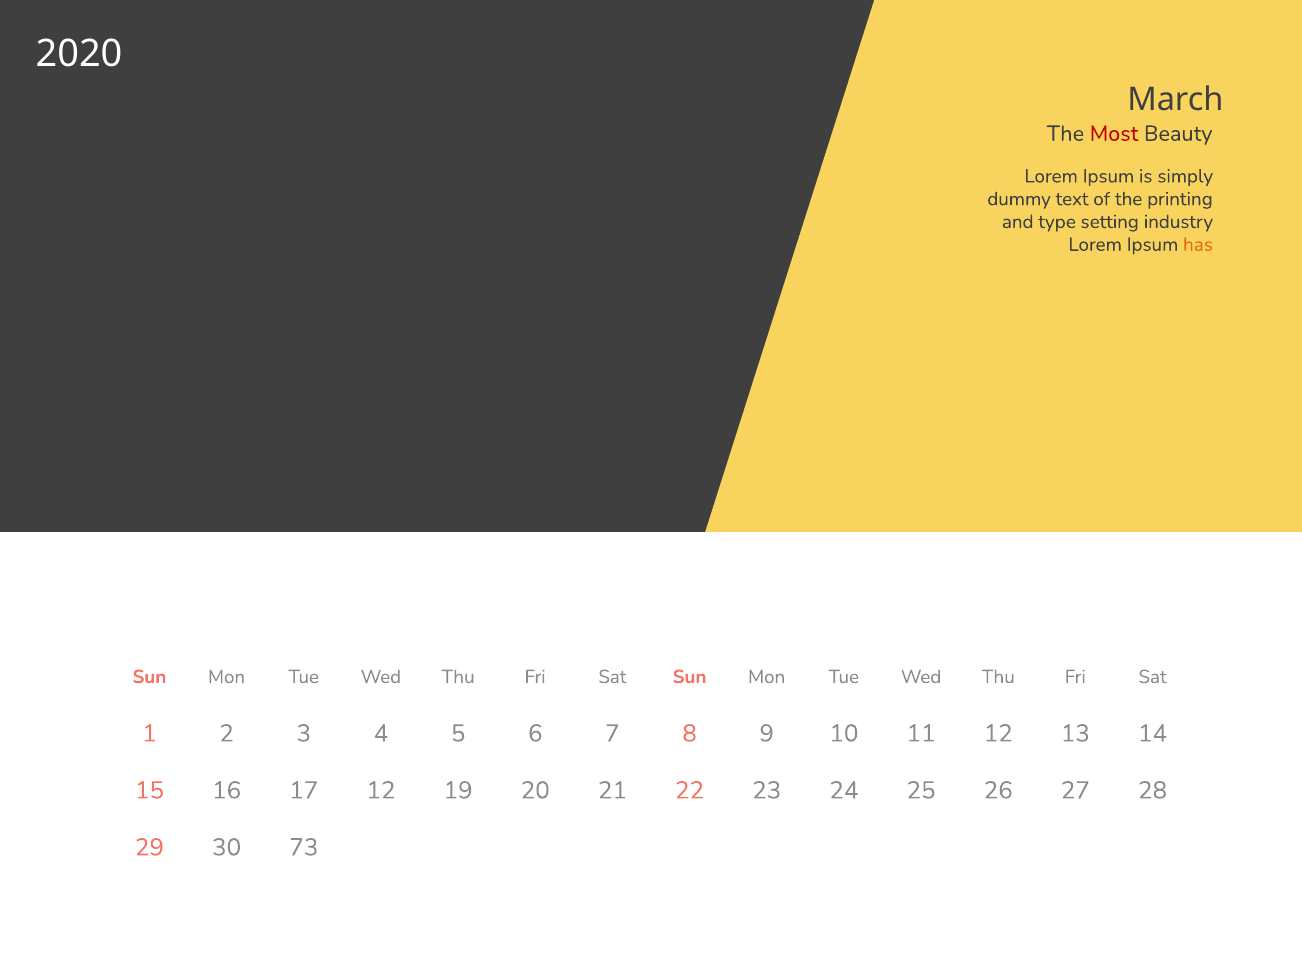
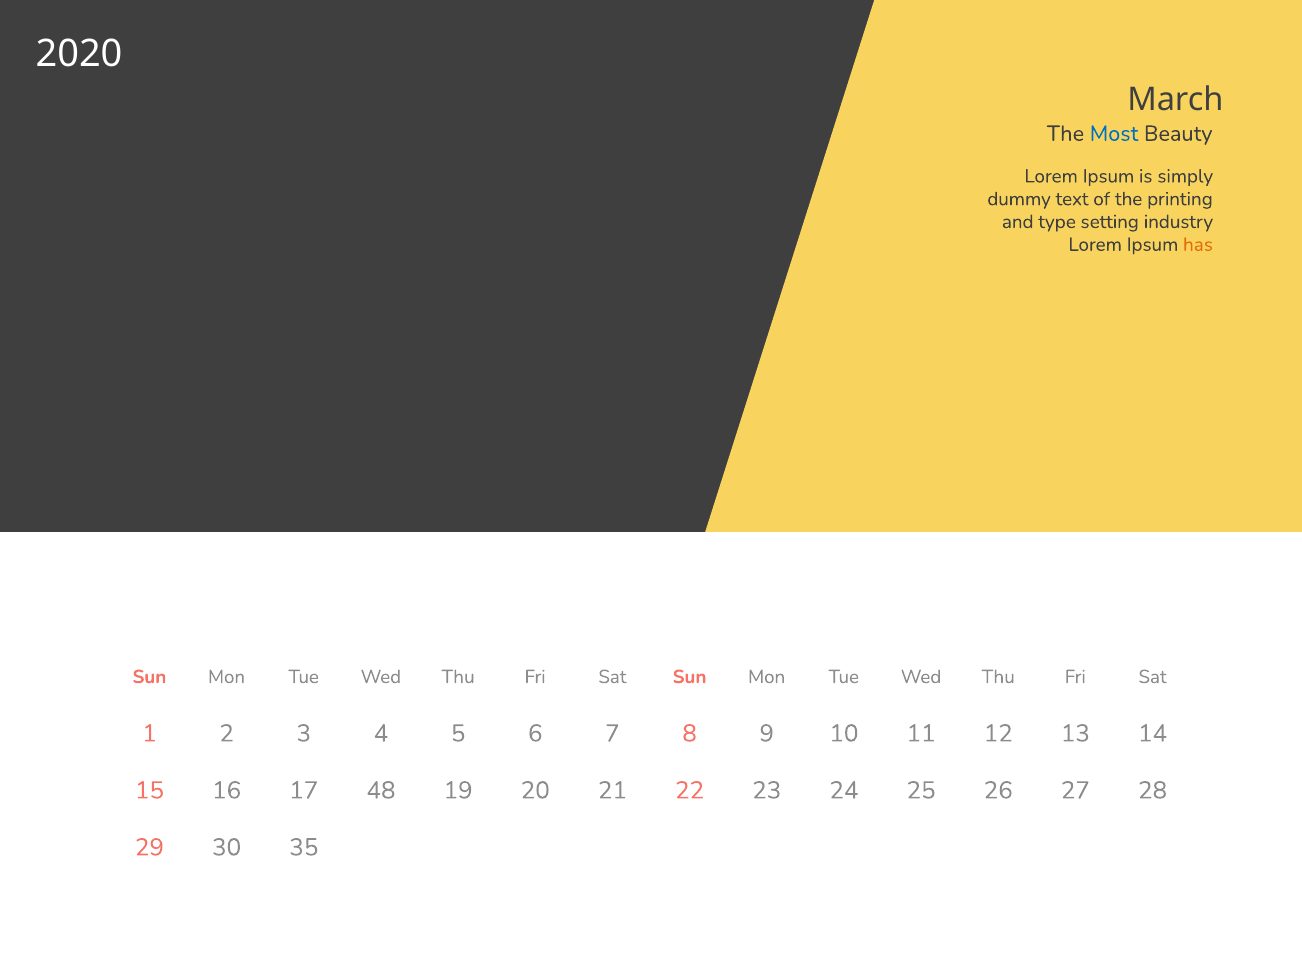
Most colour: red -> blue
17 12: 12 -> 48
73: 73 -> 35
